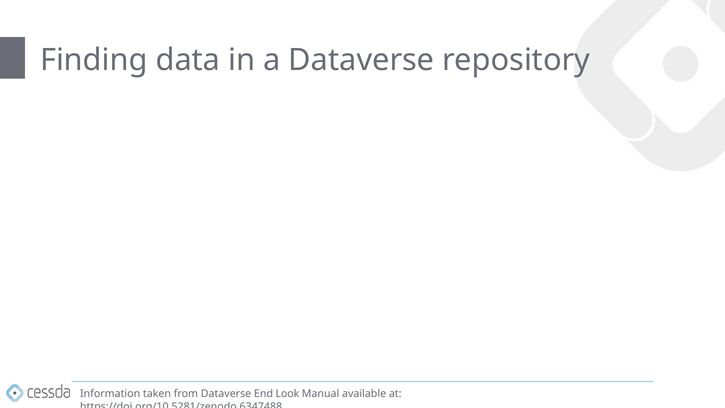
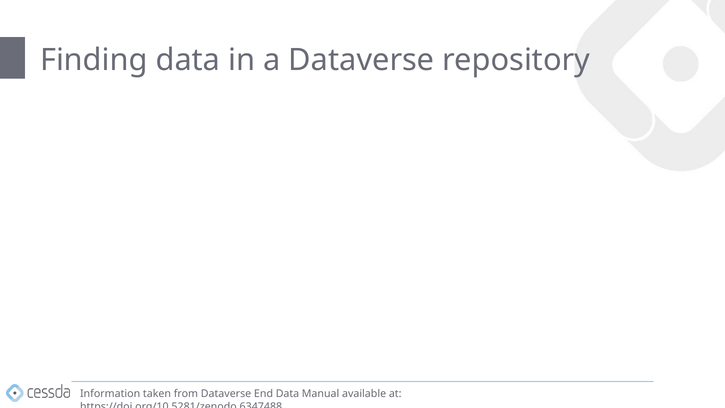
End Look: Look -> Data
